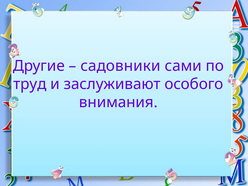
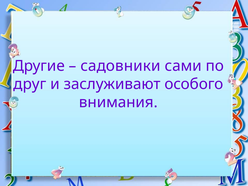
труд: труд -> друг
